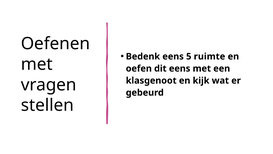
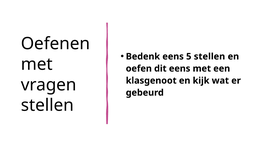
5 ruimte: ruimte -> stellen
